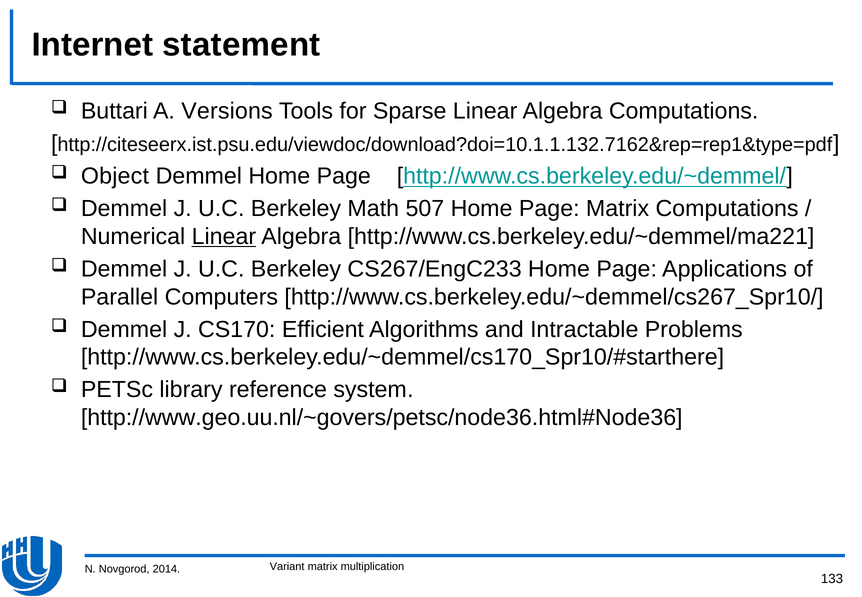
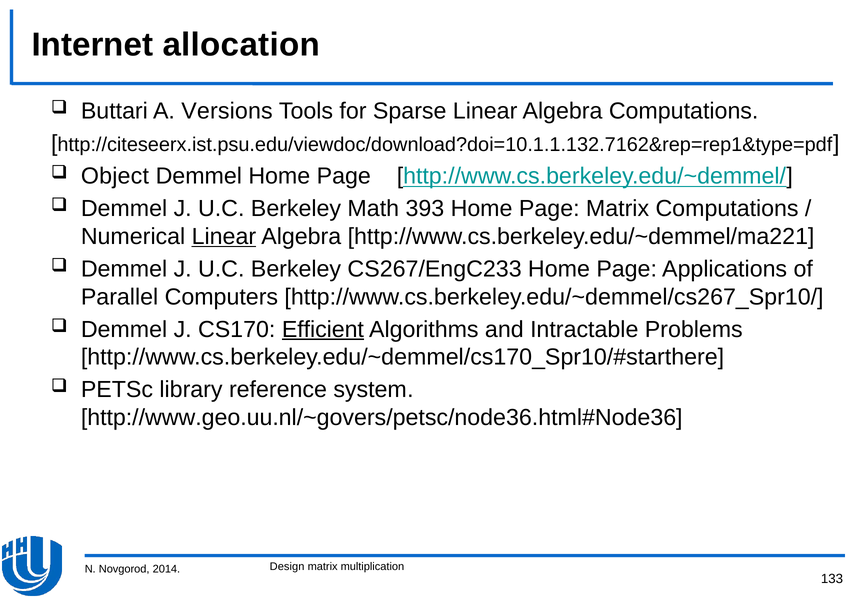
statement: statement -> allocation
507: 507 -> 393
Efficient underline: none -> present
Variant: Variant -> Design
